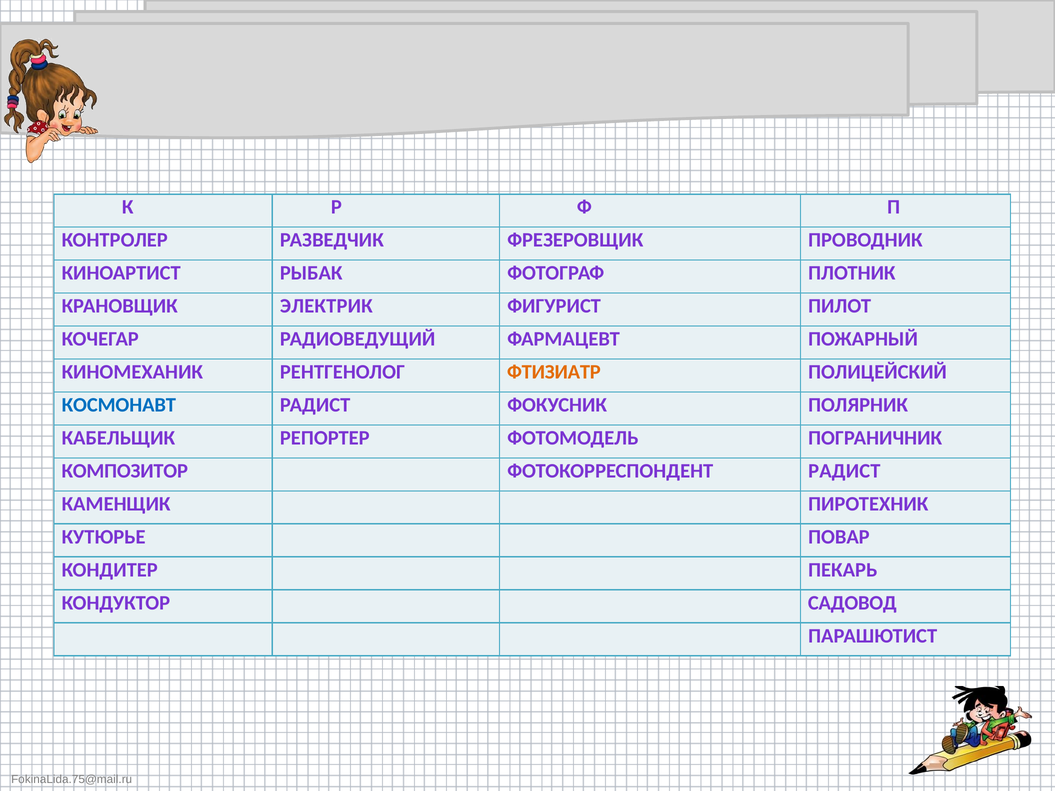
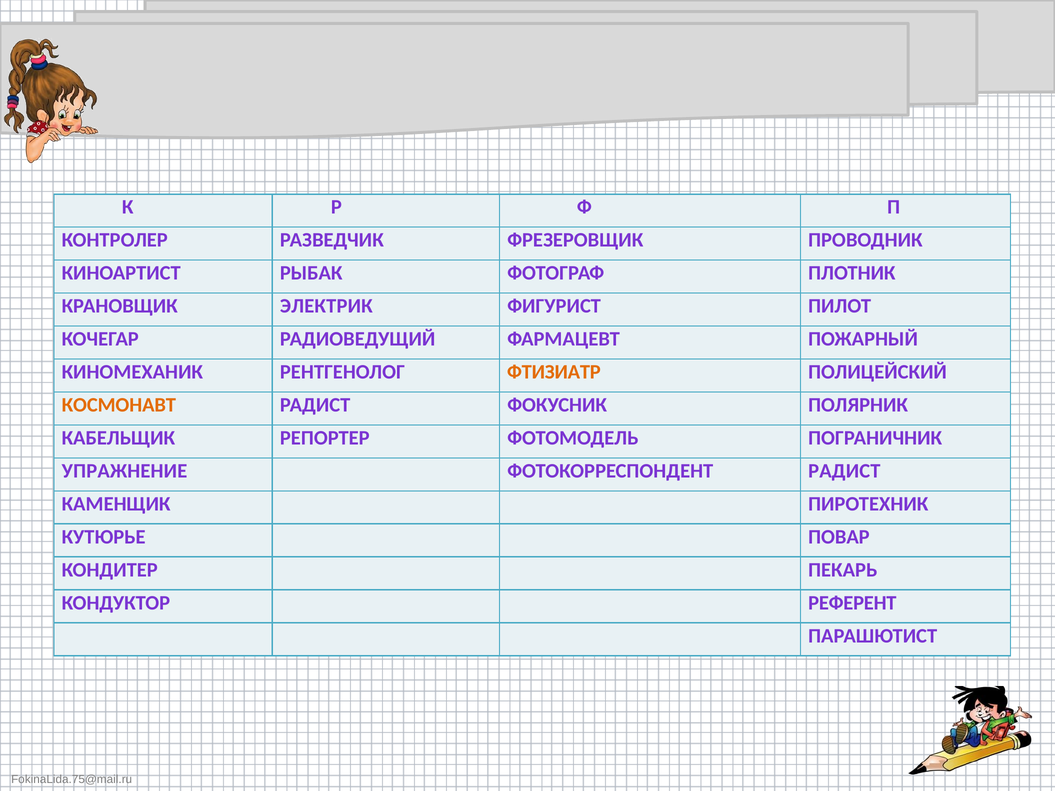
КОСМОНАВТ colour: blue -> orange
КОМПОЗИТОР: КОМПОЗИТОР -> УПРАЖНЕНИЕ
САДОВОД: САДОВОД -> РЕФЕРЕНТ
